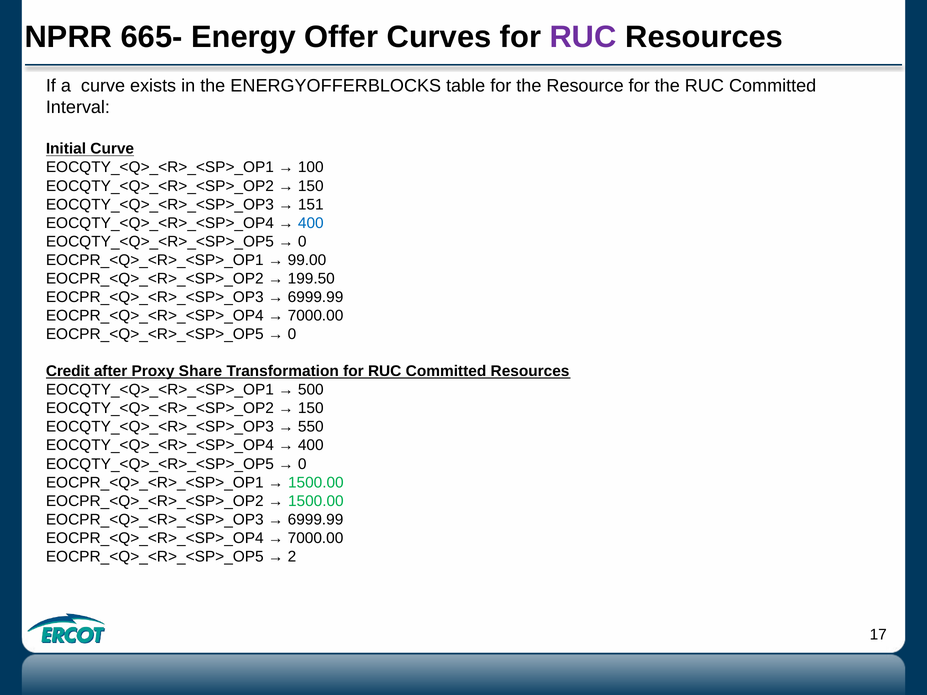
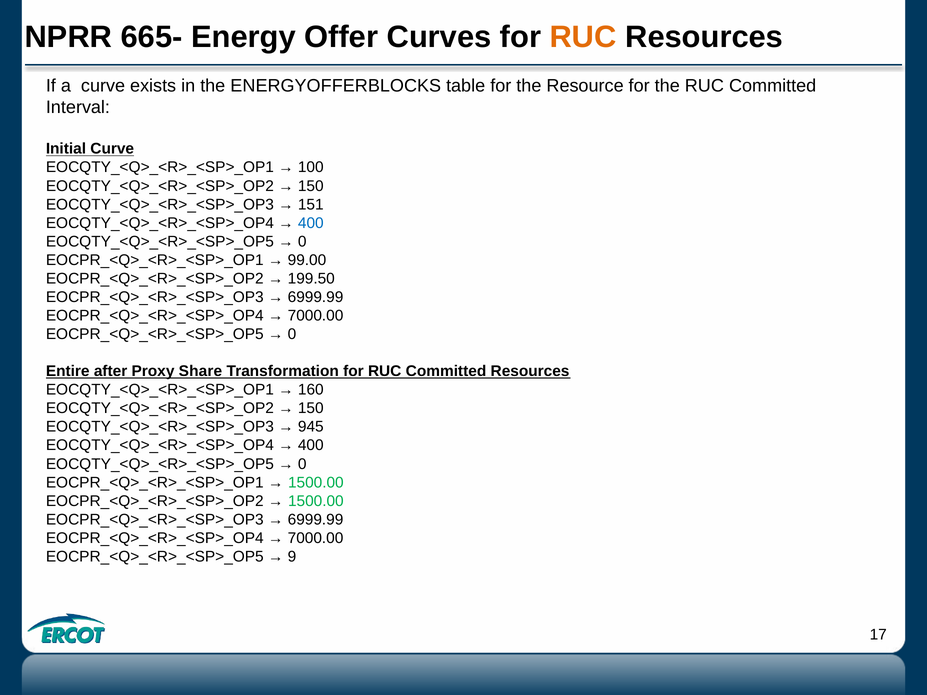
RUC at (583, 37) colour: purple -> orange
Credit: Credit -> Entire
500: 500 -> 160
550: 550 -> 945
2: 2 -> 9
